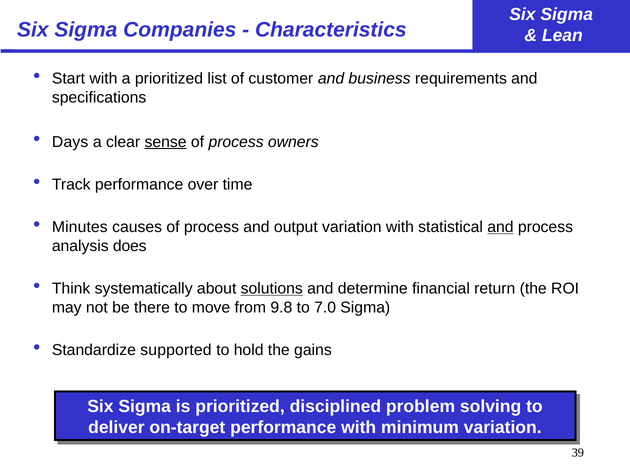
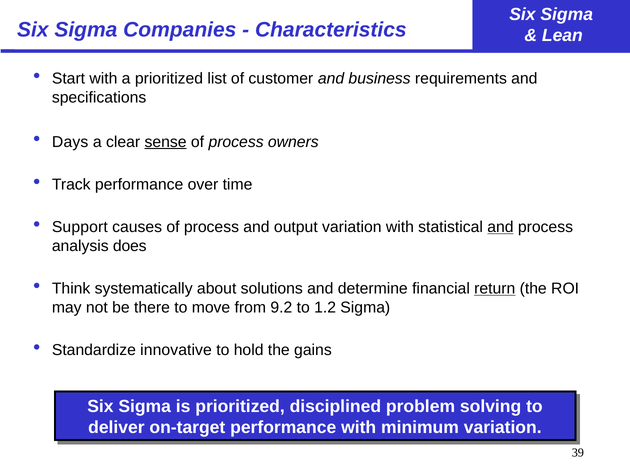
Minutes: Minutes -> Support
solutions underline: present -> none
return underline: none -> present
9.8: 9.8 -> 9.2
7.0: 7.0 -> 1.2
supported: supported -> innovative
